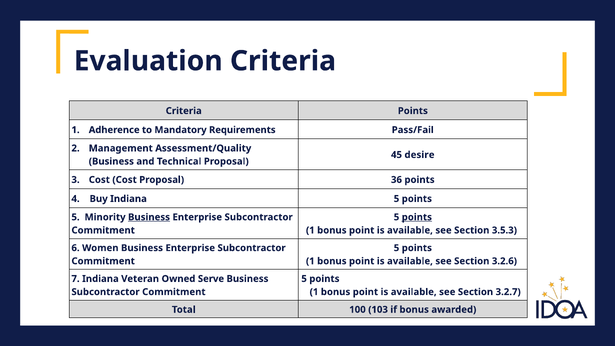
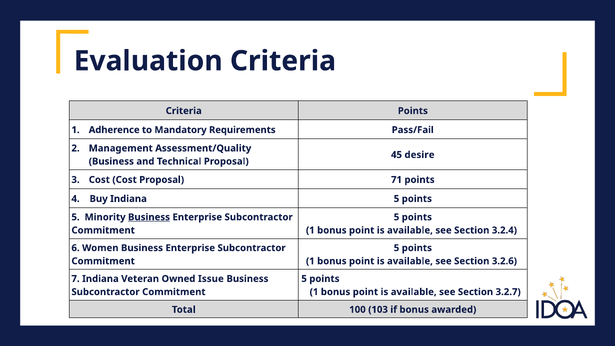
36: 36 -> 71
points at (417, 217) underline: present -> none
3.5.3: 3.5.3 -> 3.2.4
Serve: Serve -> Issue
